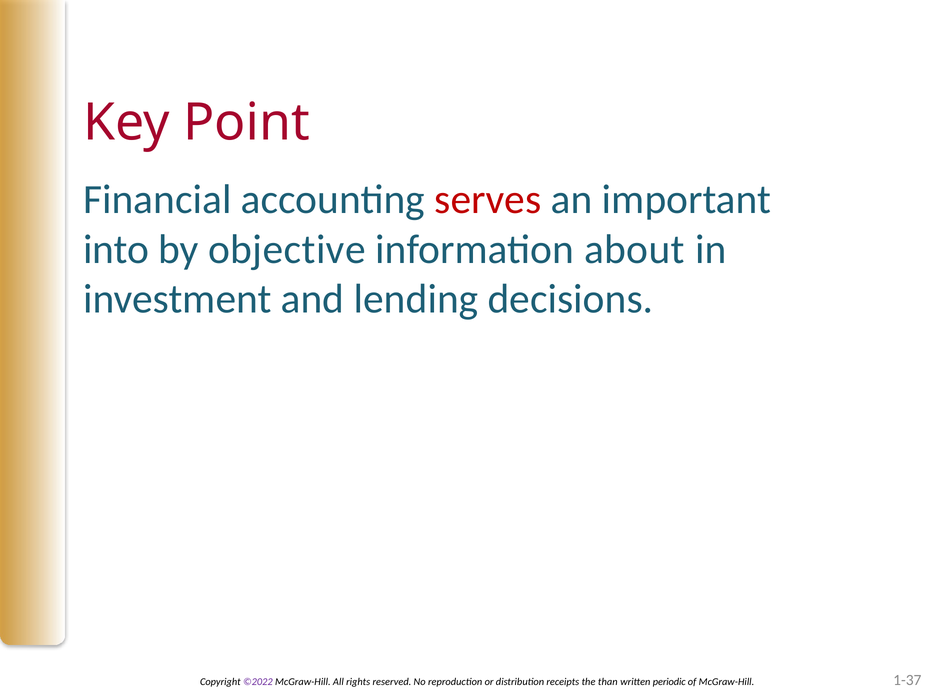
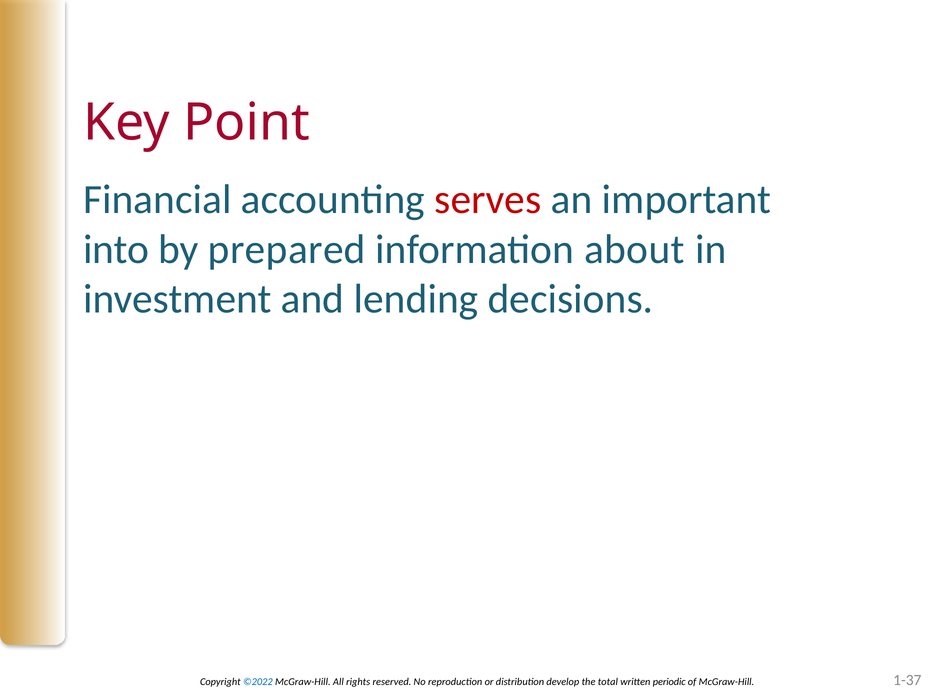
objective: objective -> prepared
©2022 colour: purple -> blue
receipts: receipts -> develop
than: than -> total
